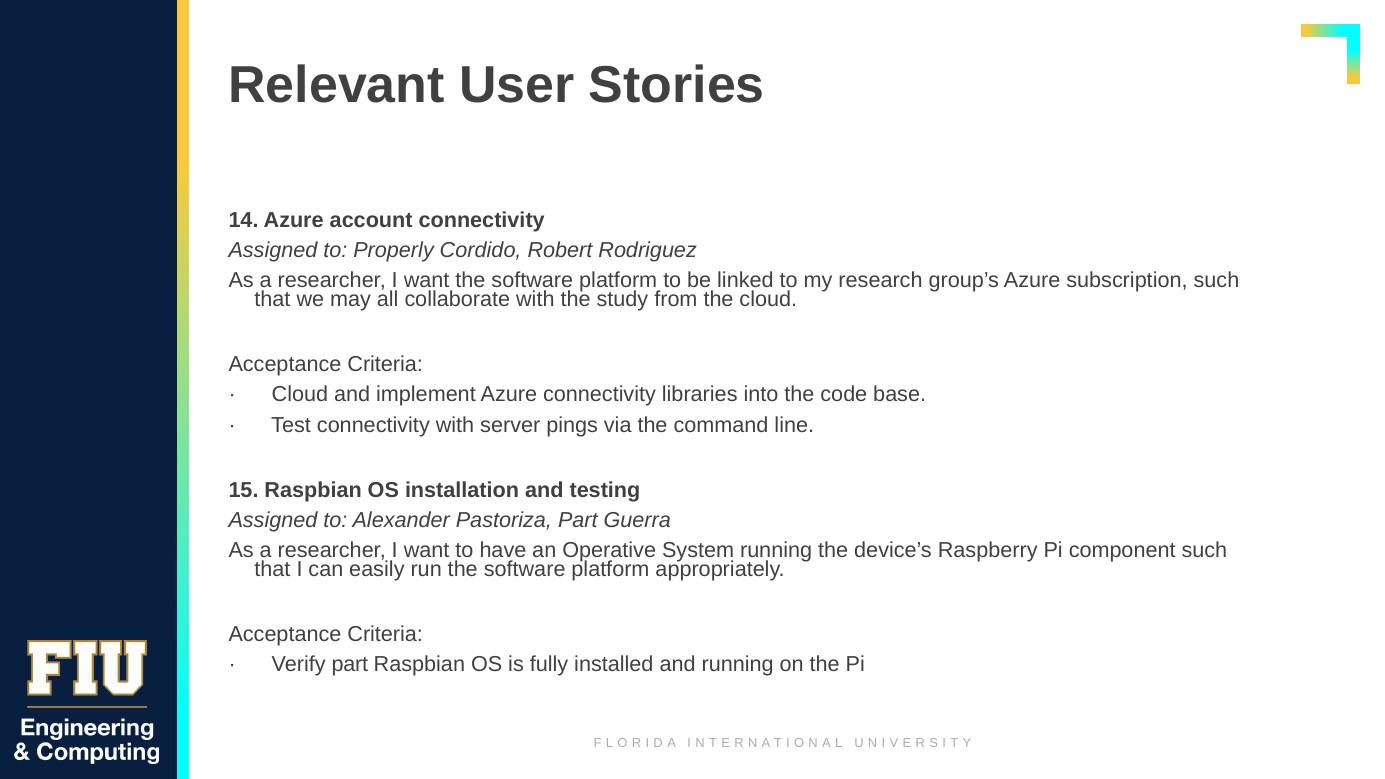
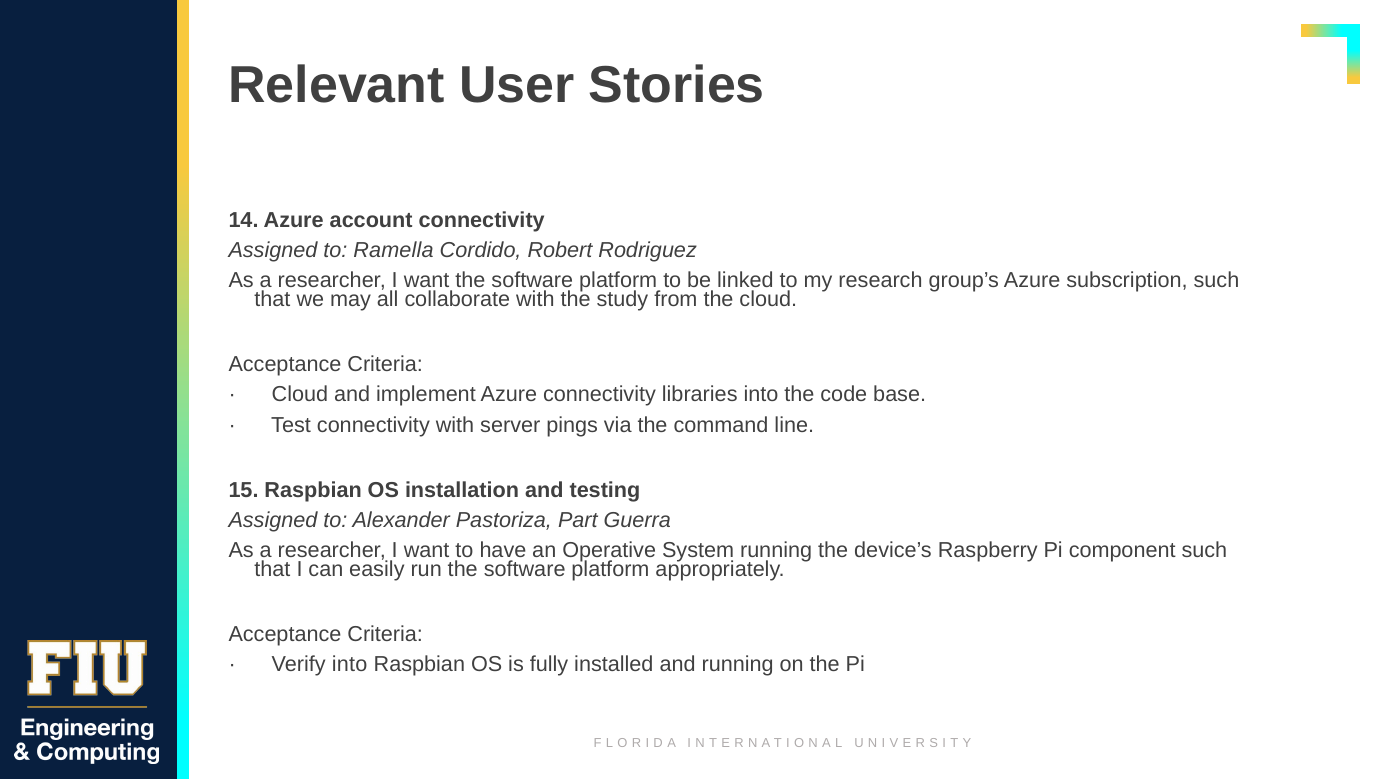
Properly: Properly -> Ramella
Verify part: part -> into
